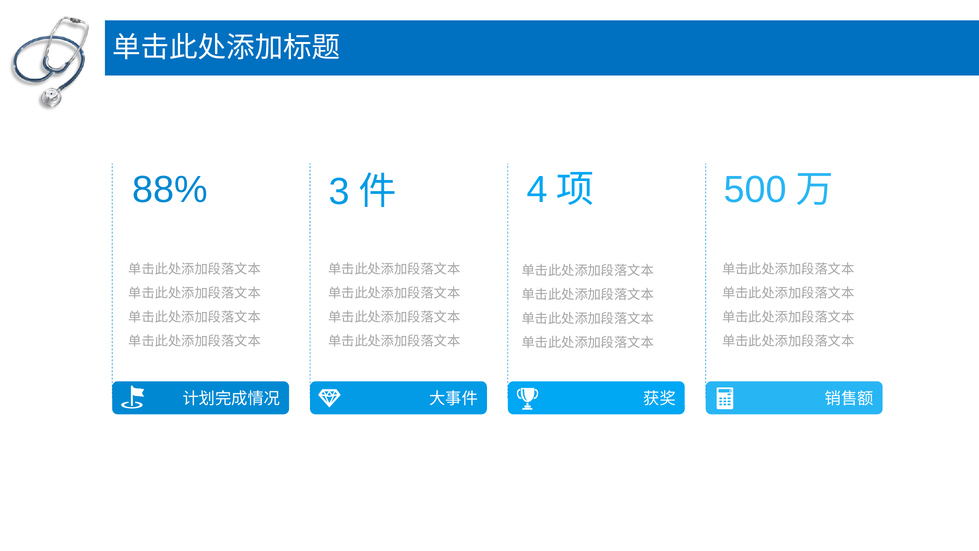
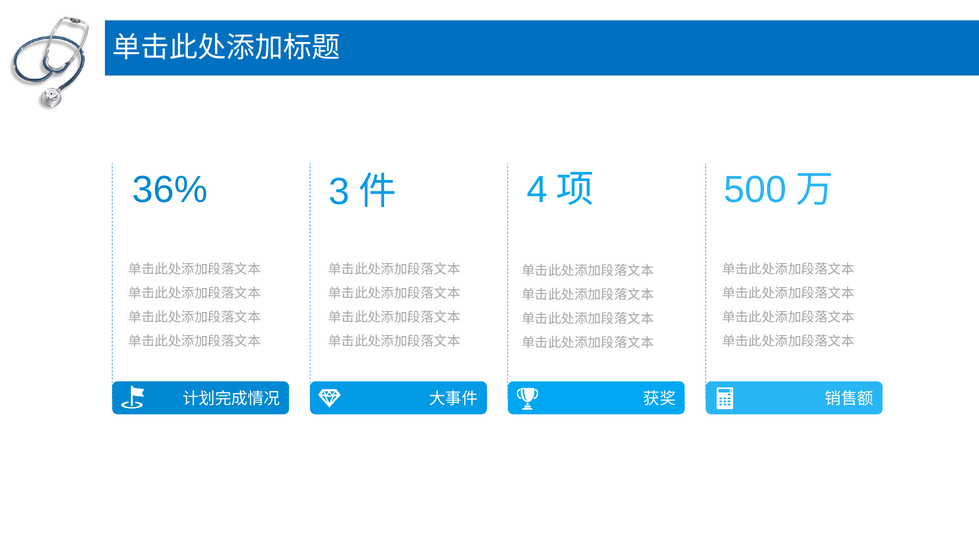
88%: 88% -> 36%
